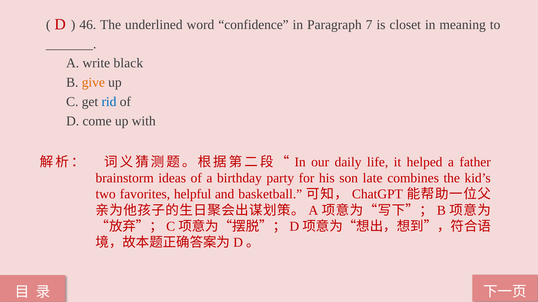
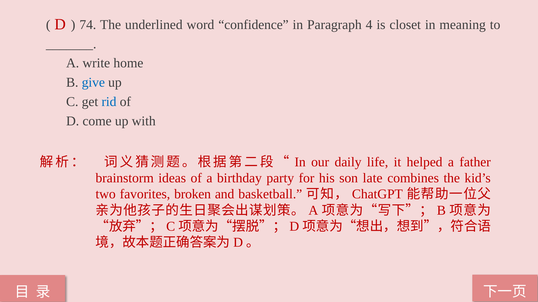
46: 46 -> 74
7: 7 -> 4
black: black -> home
give colour: orange -> blue
helpful: helpful -> broken
